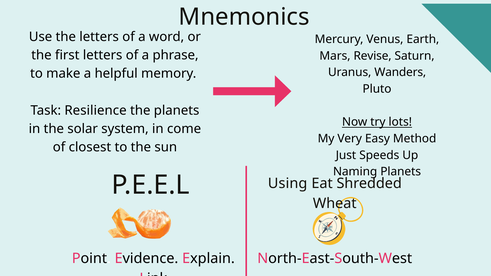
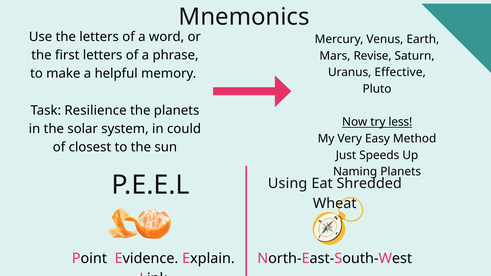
Wanders: Wanders -> Effective
lots: lots -> less
come: come -> could
